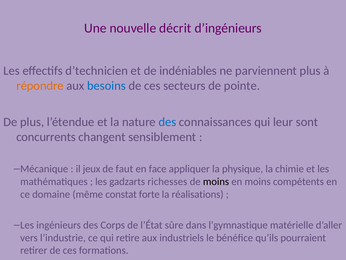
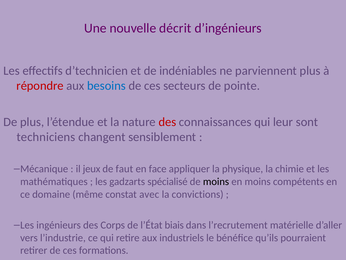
répondre colour: orange -> red
des at (167, 122) colour: blue -> red
concurrents: concurrents -> techniciens
richesses: richesses -> spécialisé
forte: forte -> avec
réalisations: réalisations -> convictions
sûre: sûre -> biais
l’gymnastique: l’gymnastique -> l’recrutement
